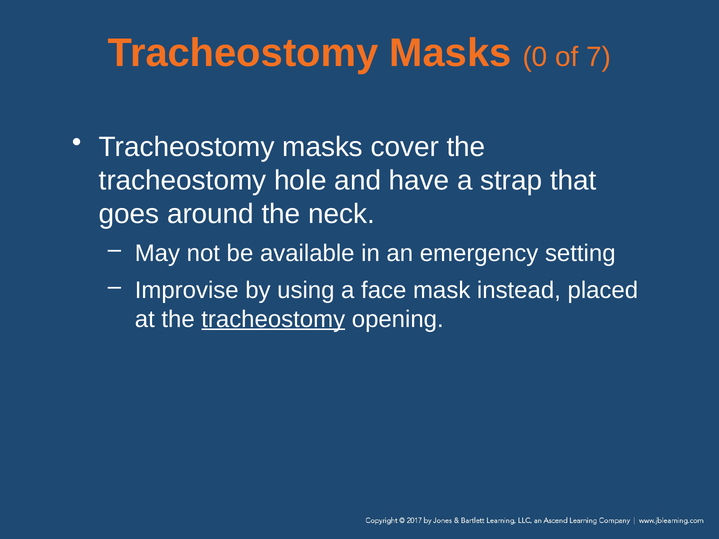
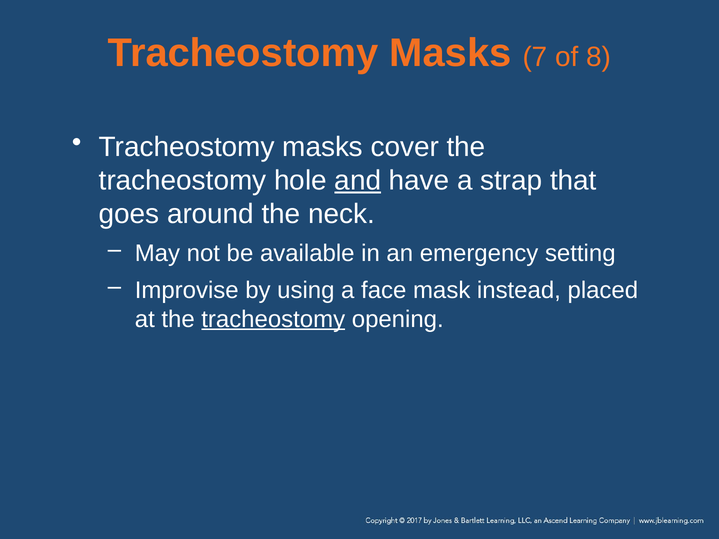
0: 0 -> 7
7: 7 -> 8
and underline: none -> present
